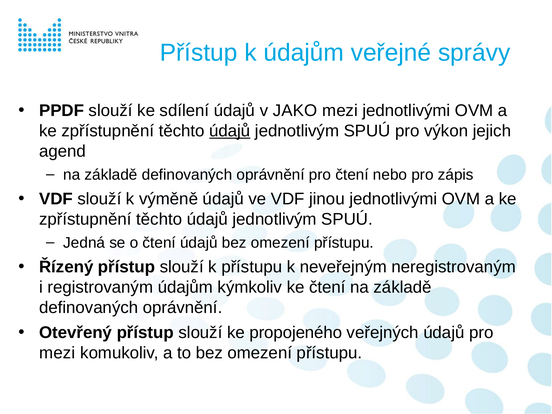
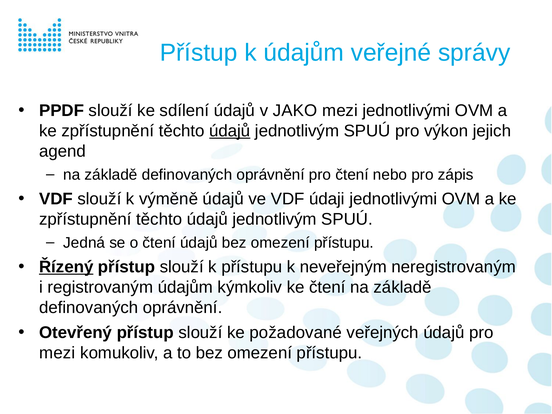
jinou: jinou -> údaji
Řízený underline: none -> present
propojeného: propojeného -> požadované
